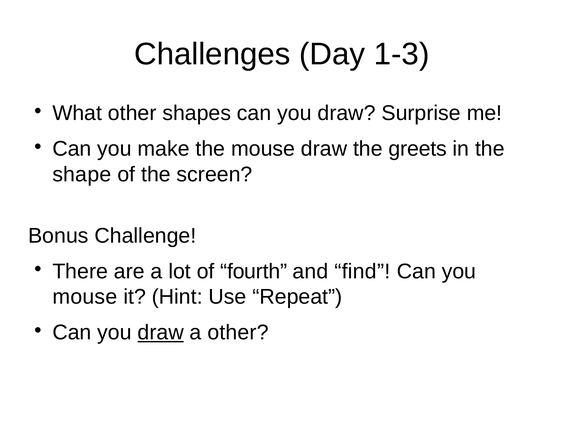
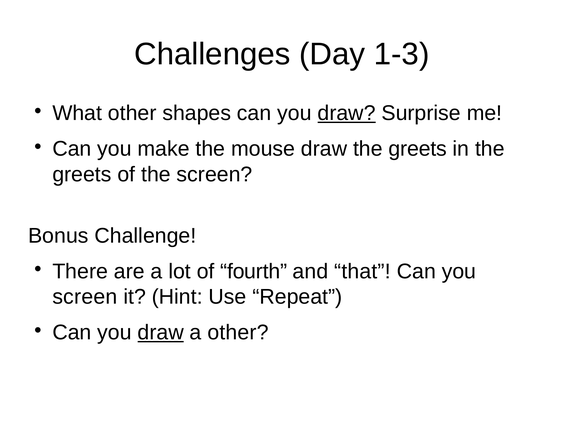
draw at (347, 113) underline: none -> present
shape at (82, 174): shape -> greets
find: find -> that
mouse at (85, 297): mouse -> screen
